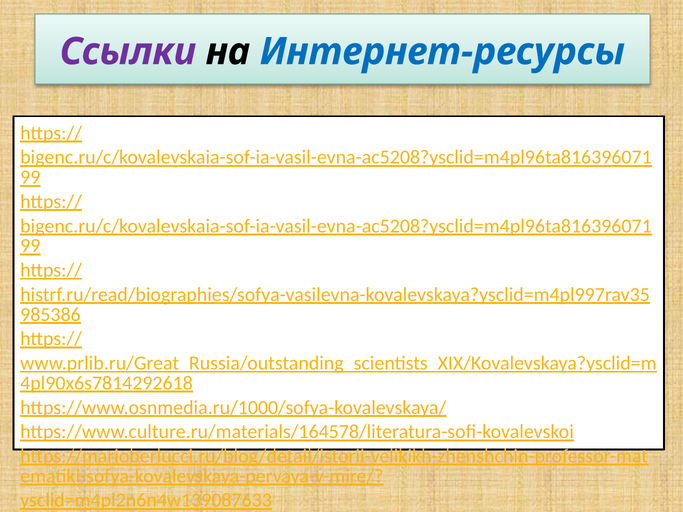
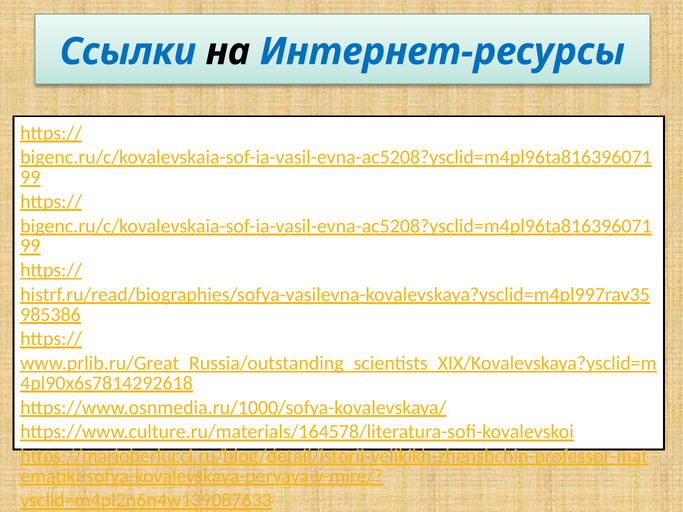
Ссылки colour: purple -> blue
